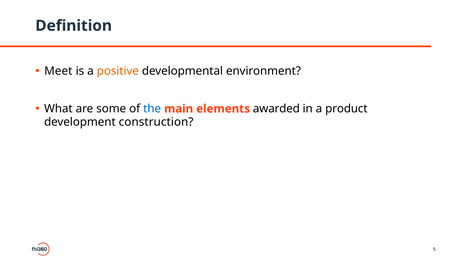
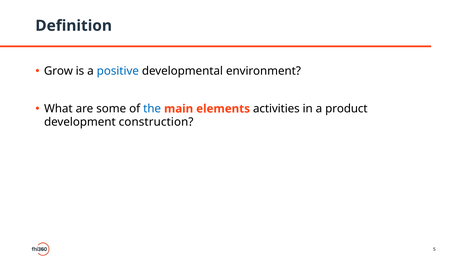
Meet: Meet -> Grow
positive colour: orange -> blue
awarded: awarded -> activities
